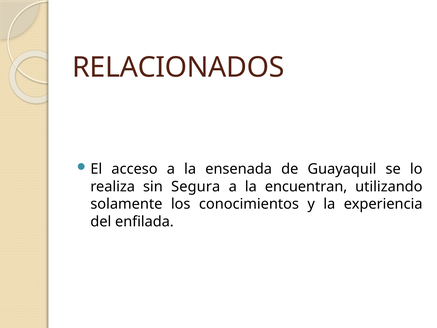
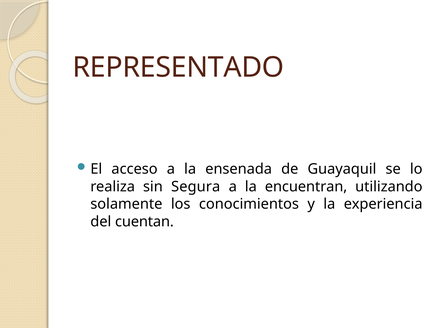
RELACIONADOS: RELACIONADOS -> REPRESENTADO
enfilada: enfilada -> cuentan
